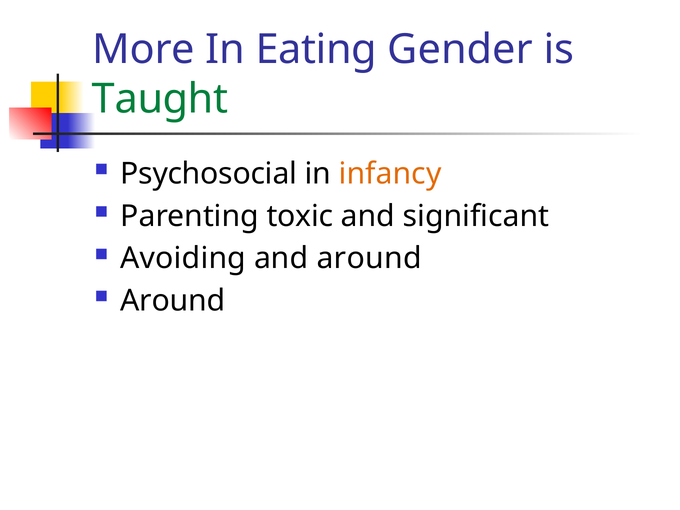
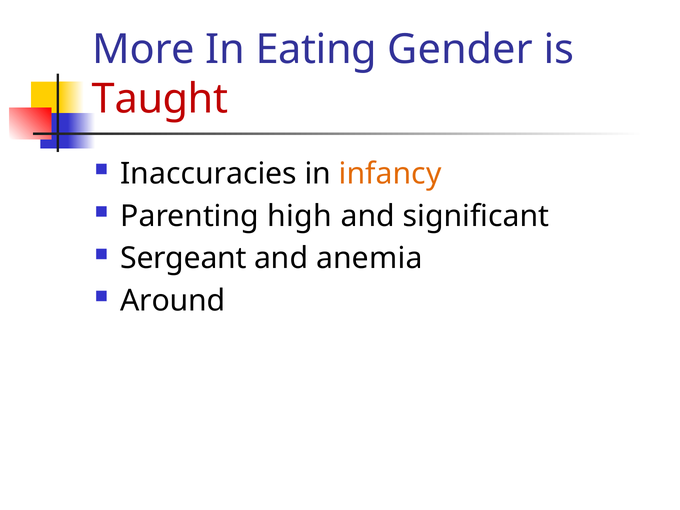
Taught colour: green -> red
Psychosocial: Psychosocial -> Inaccuracies
toxic: toxic -> high
Avoiding: Avoiding -> Sergeant
and around: around -> anemia
